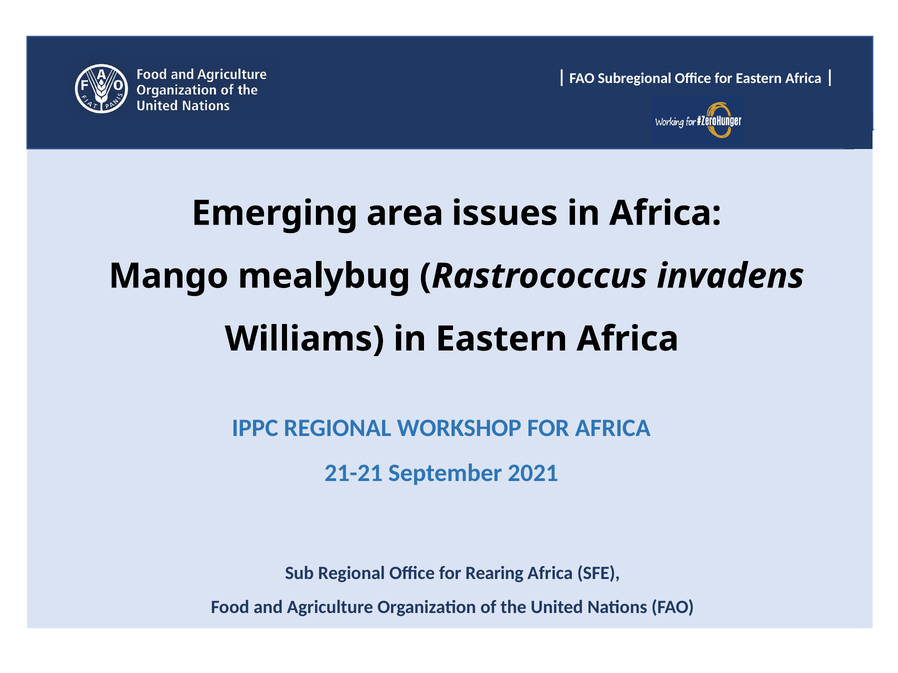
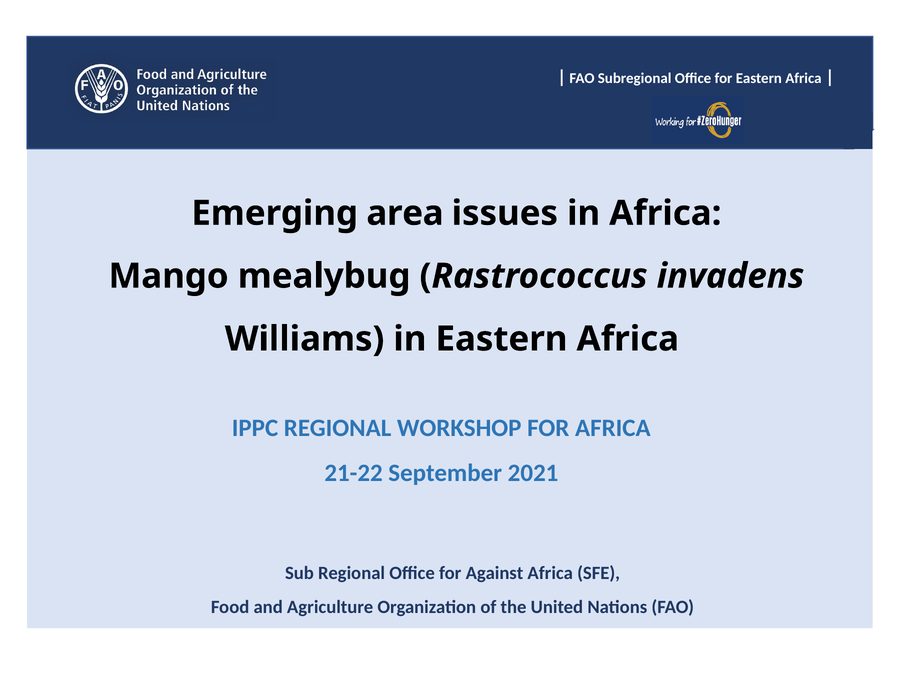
21-21: 21-21 -> 21-22
Rearing: Rearing -> Against
